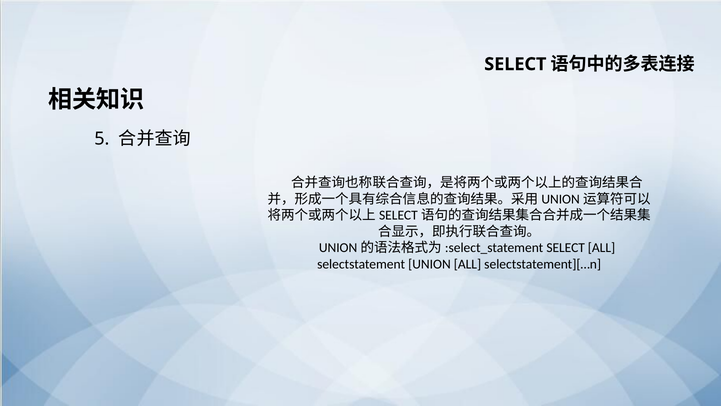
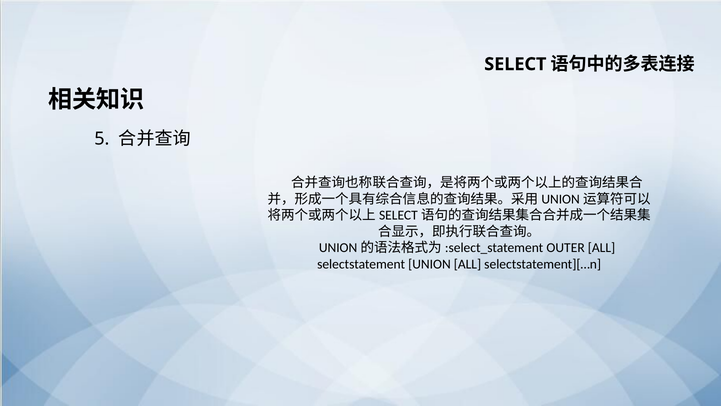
SELECT at (566, 248): SELECT -> OUTER
